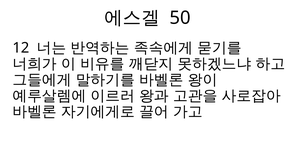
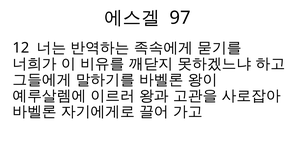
50: 50 -> 97
